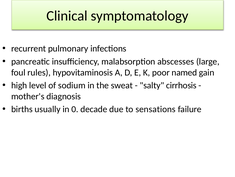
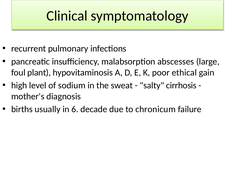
rules: rules -> plant
named: named -> ethical
0: 0 -> 6
sensations: sensations -> chronicum
